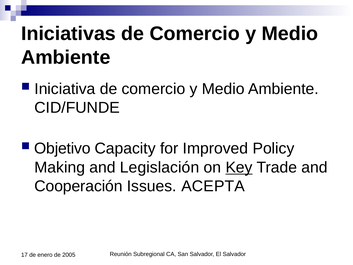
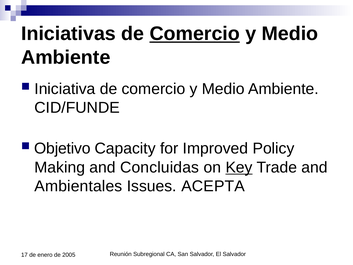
Comercio at (195, 34) underline: none -> present
Legislación: Legislación -> Concluidas
Cooperación: Cooperación -> Ambientales
